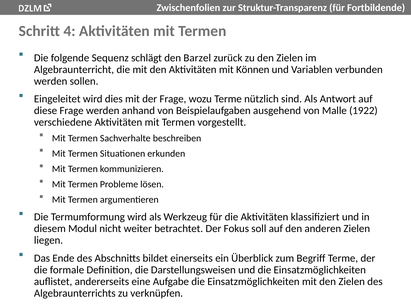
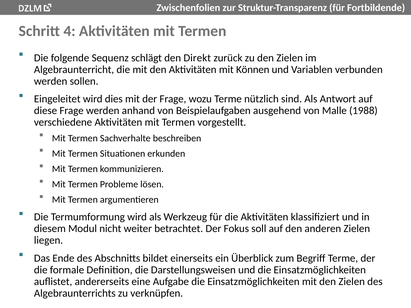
Barzel: Barzel -> Direkt
1922: 1922 -> 1988
